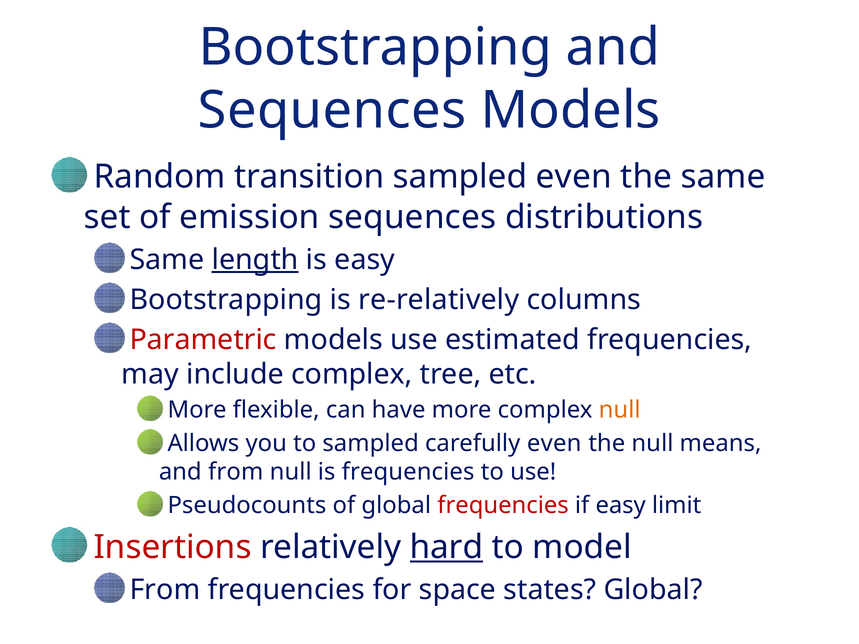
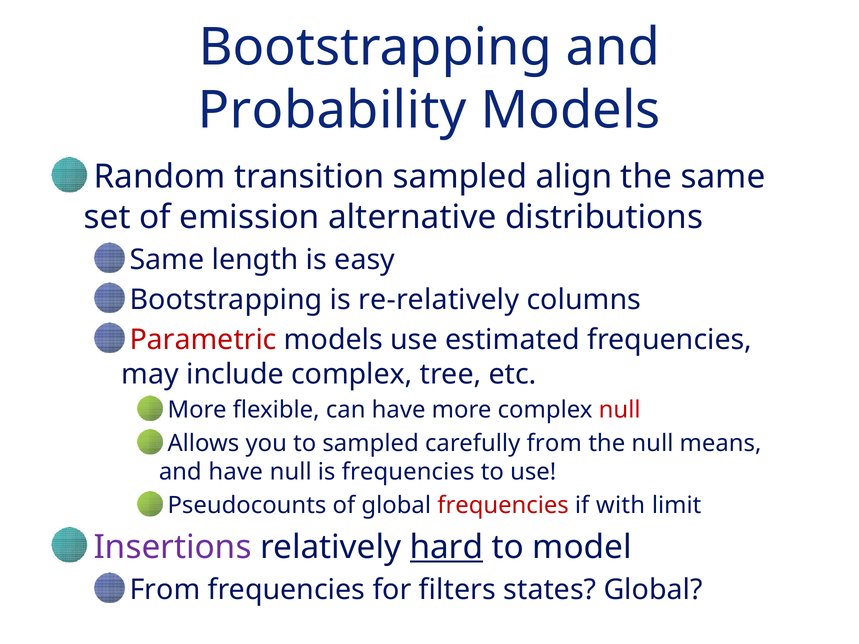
Sequences at (332, 110): Sequences -> Probability
sampled even: even -> align
emission sequences: sequences -> alternative
length underline: present -> none
null at (620, 410) colour: orange -> red
carefully even: even -> from
and from: from -> have
if easy: easy -> with
Insertions colour: red -> purple
space: space -> filters
